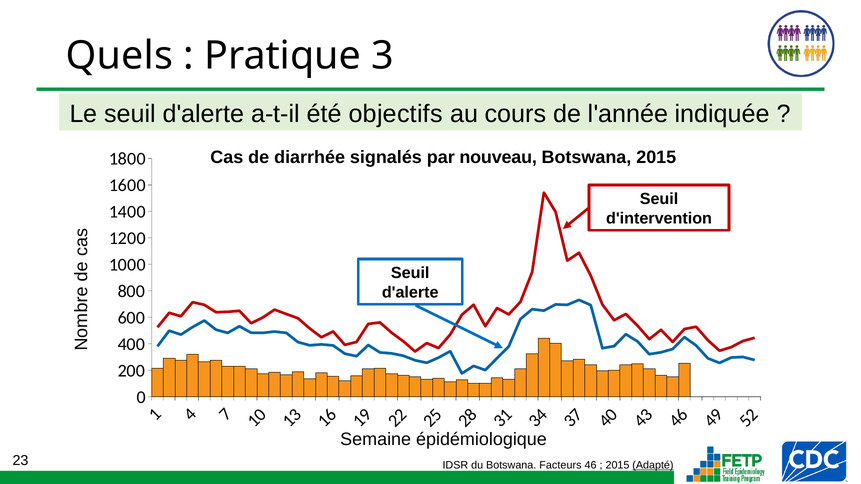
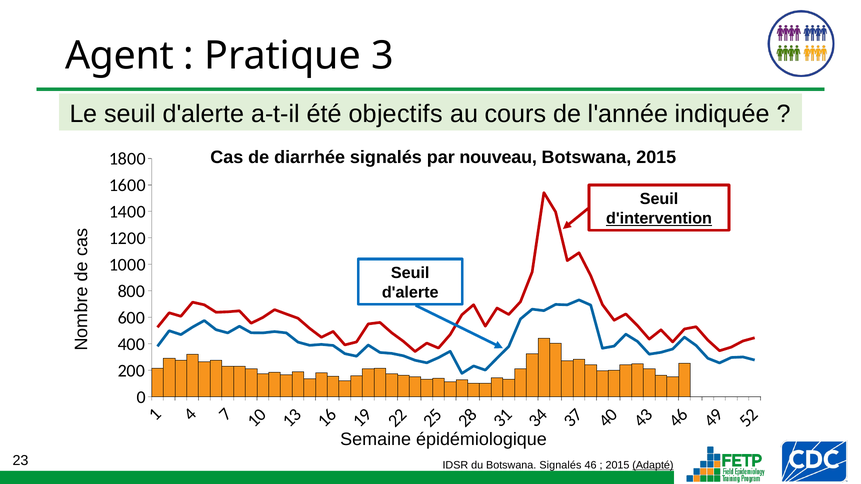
Quels: Quels -> Agent
d'intervention underline: none -> present
Botswana Facteurs: Facteurs -> Signalés
